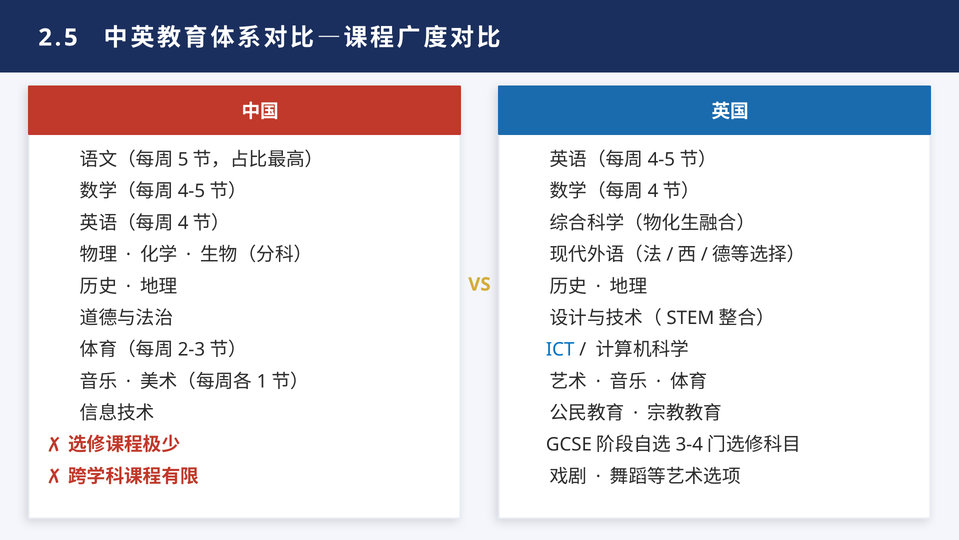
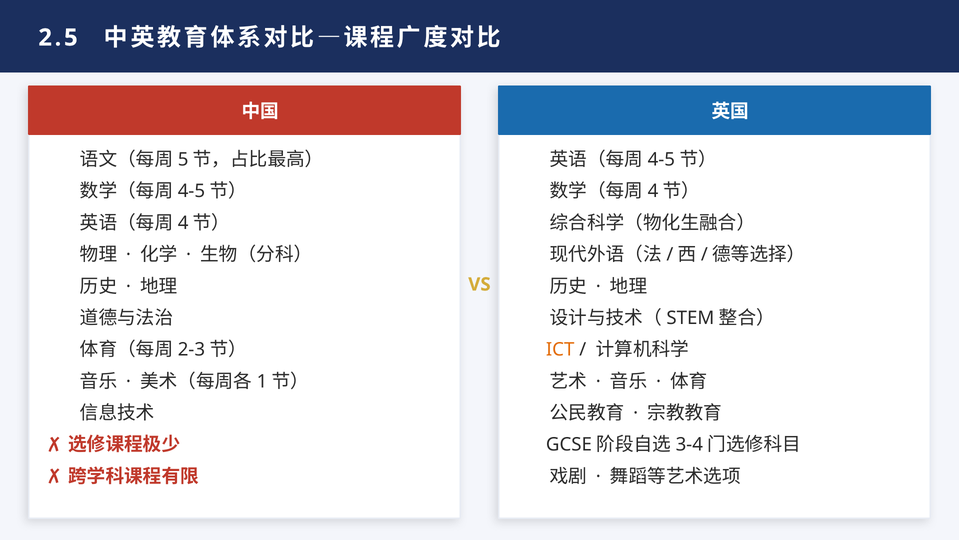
ICT colour: blue -> orange
